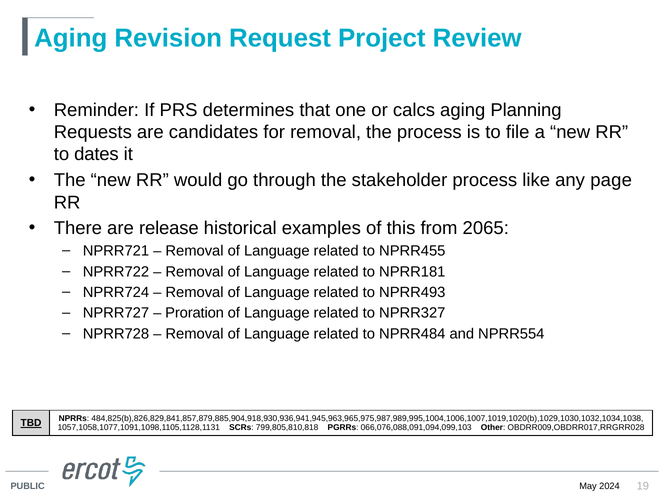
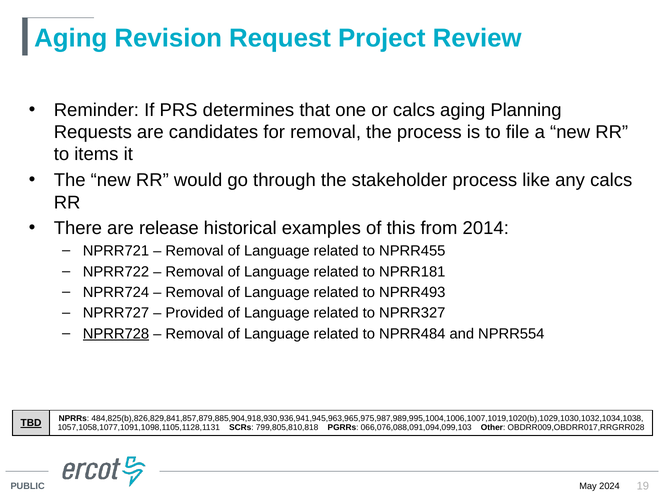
dates: dates -> items
any page: page -> calcs
2065: 2065 -> 2014
Proration: Proration -> Provided
NPRR728 underline: none -> present
